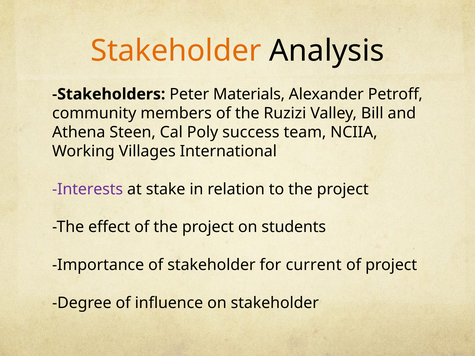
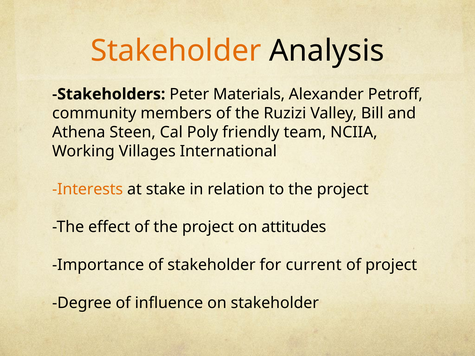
success: success -> friendly
Interests colour: purple -> orange
students: students -> attitudes
